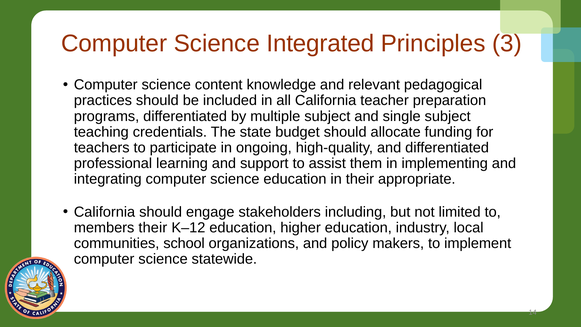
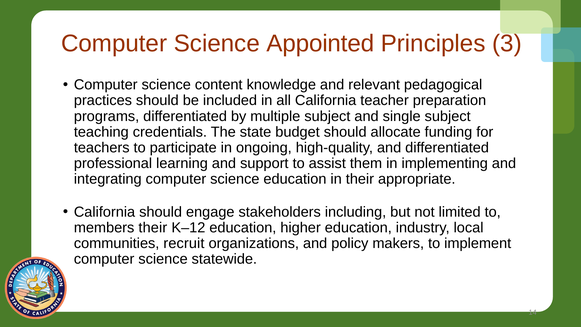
Integrated: Integrated -> Appointed
school: school -> recruit
